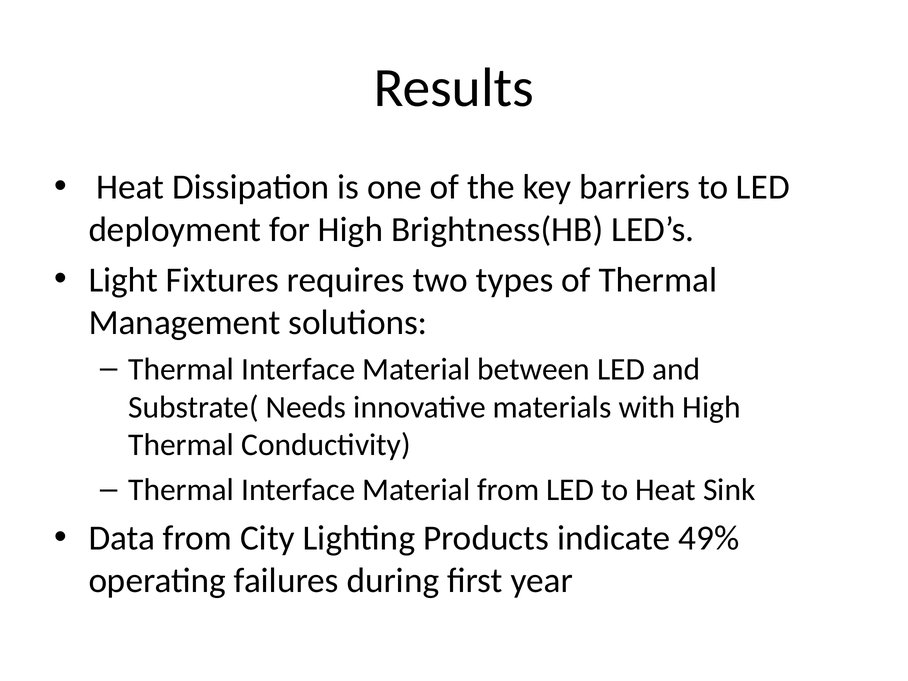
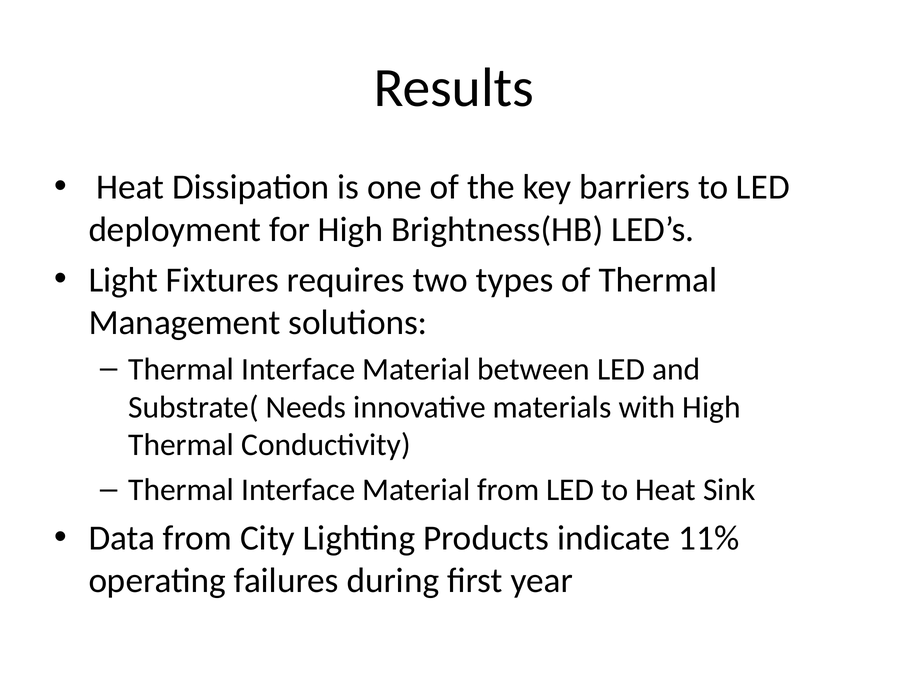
49%: 49% -> 11%
